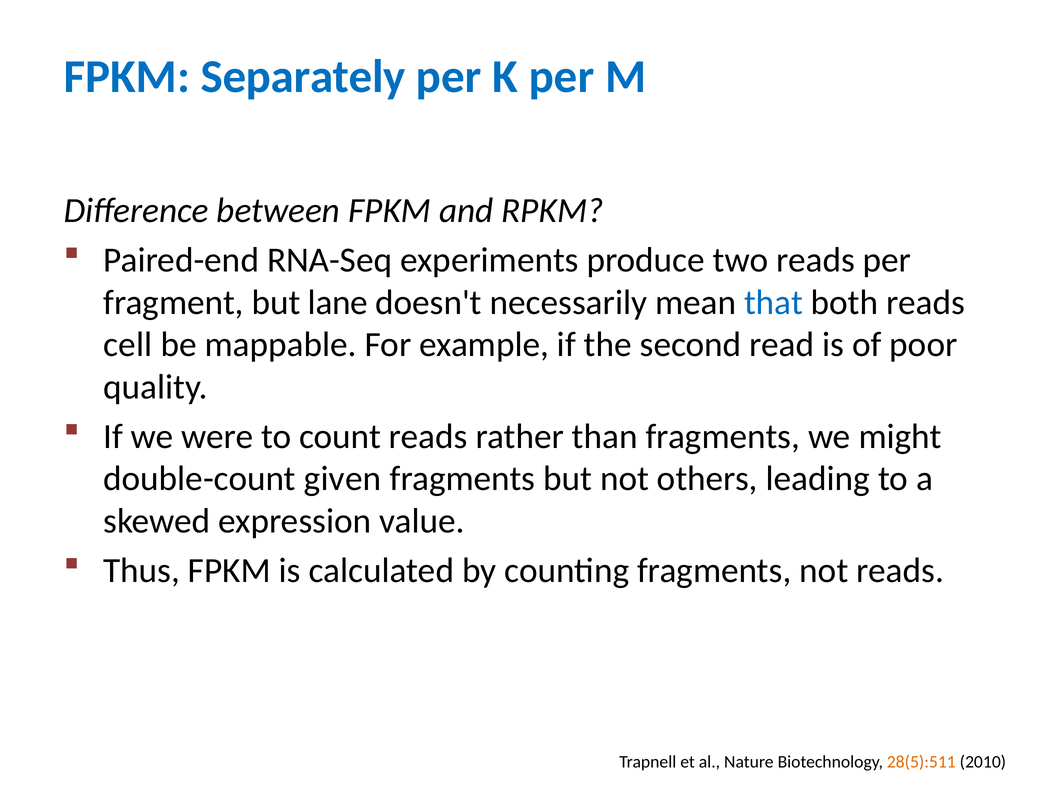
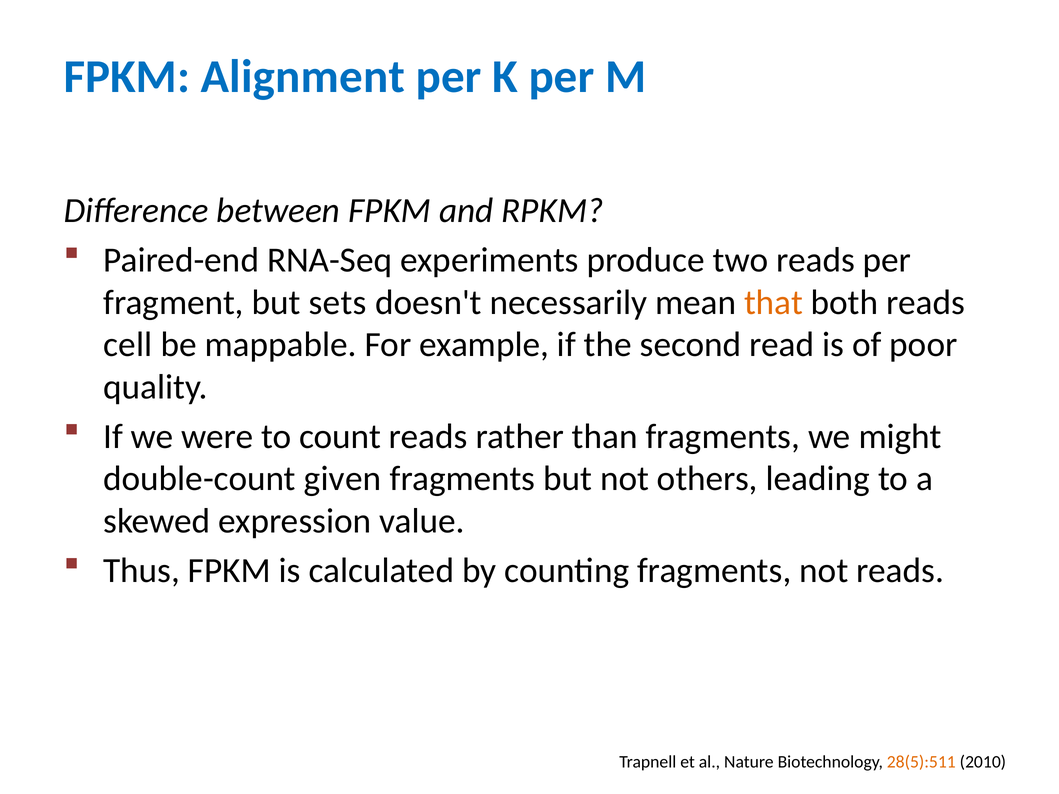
Separately: Separately -> Alignment
lane: lane -> sets
that colour: blue -> orange
